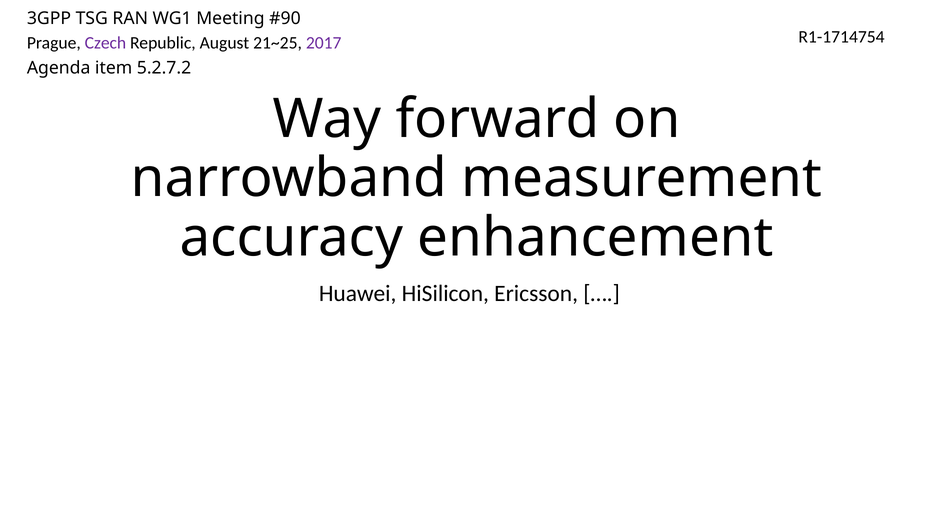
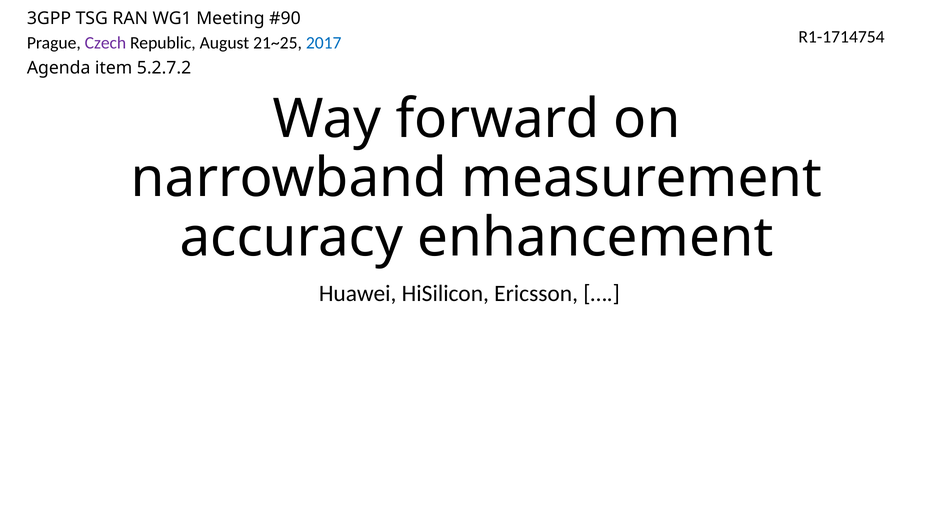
2017 colour: purple -> blue
